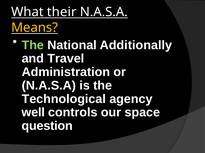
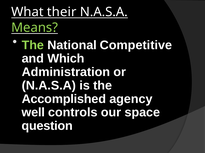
Means colour: yellow -> light green
Additionally: Additionally -> Competitive
Travel: Travel -> Which
Technological: Technological -> Accomplished
